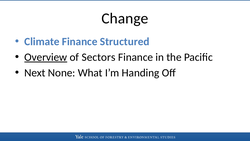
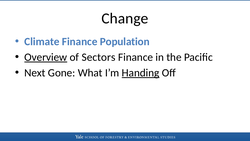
Structured: Structured -> Population
None: None -> Gone
Handing underline: none -> present
